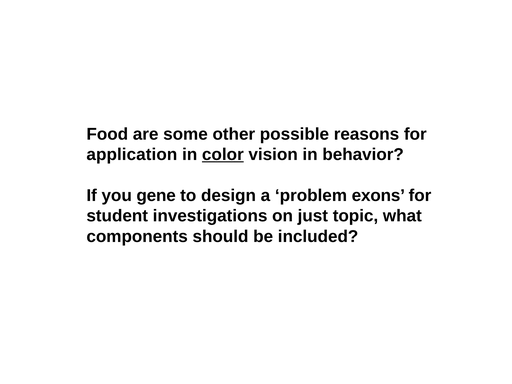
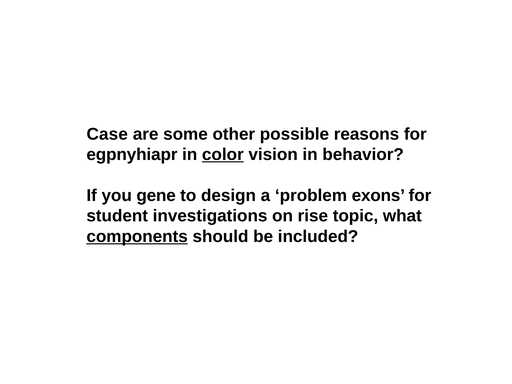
Food: Food -> Case
application: application -> egpnyhiapr
just: just -> rise
components underline: none -> present
